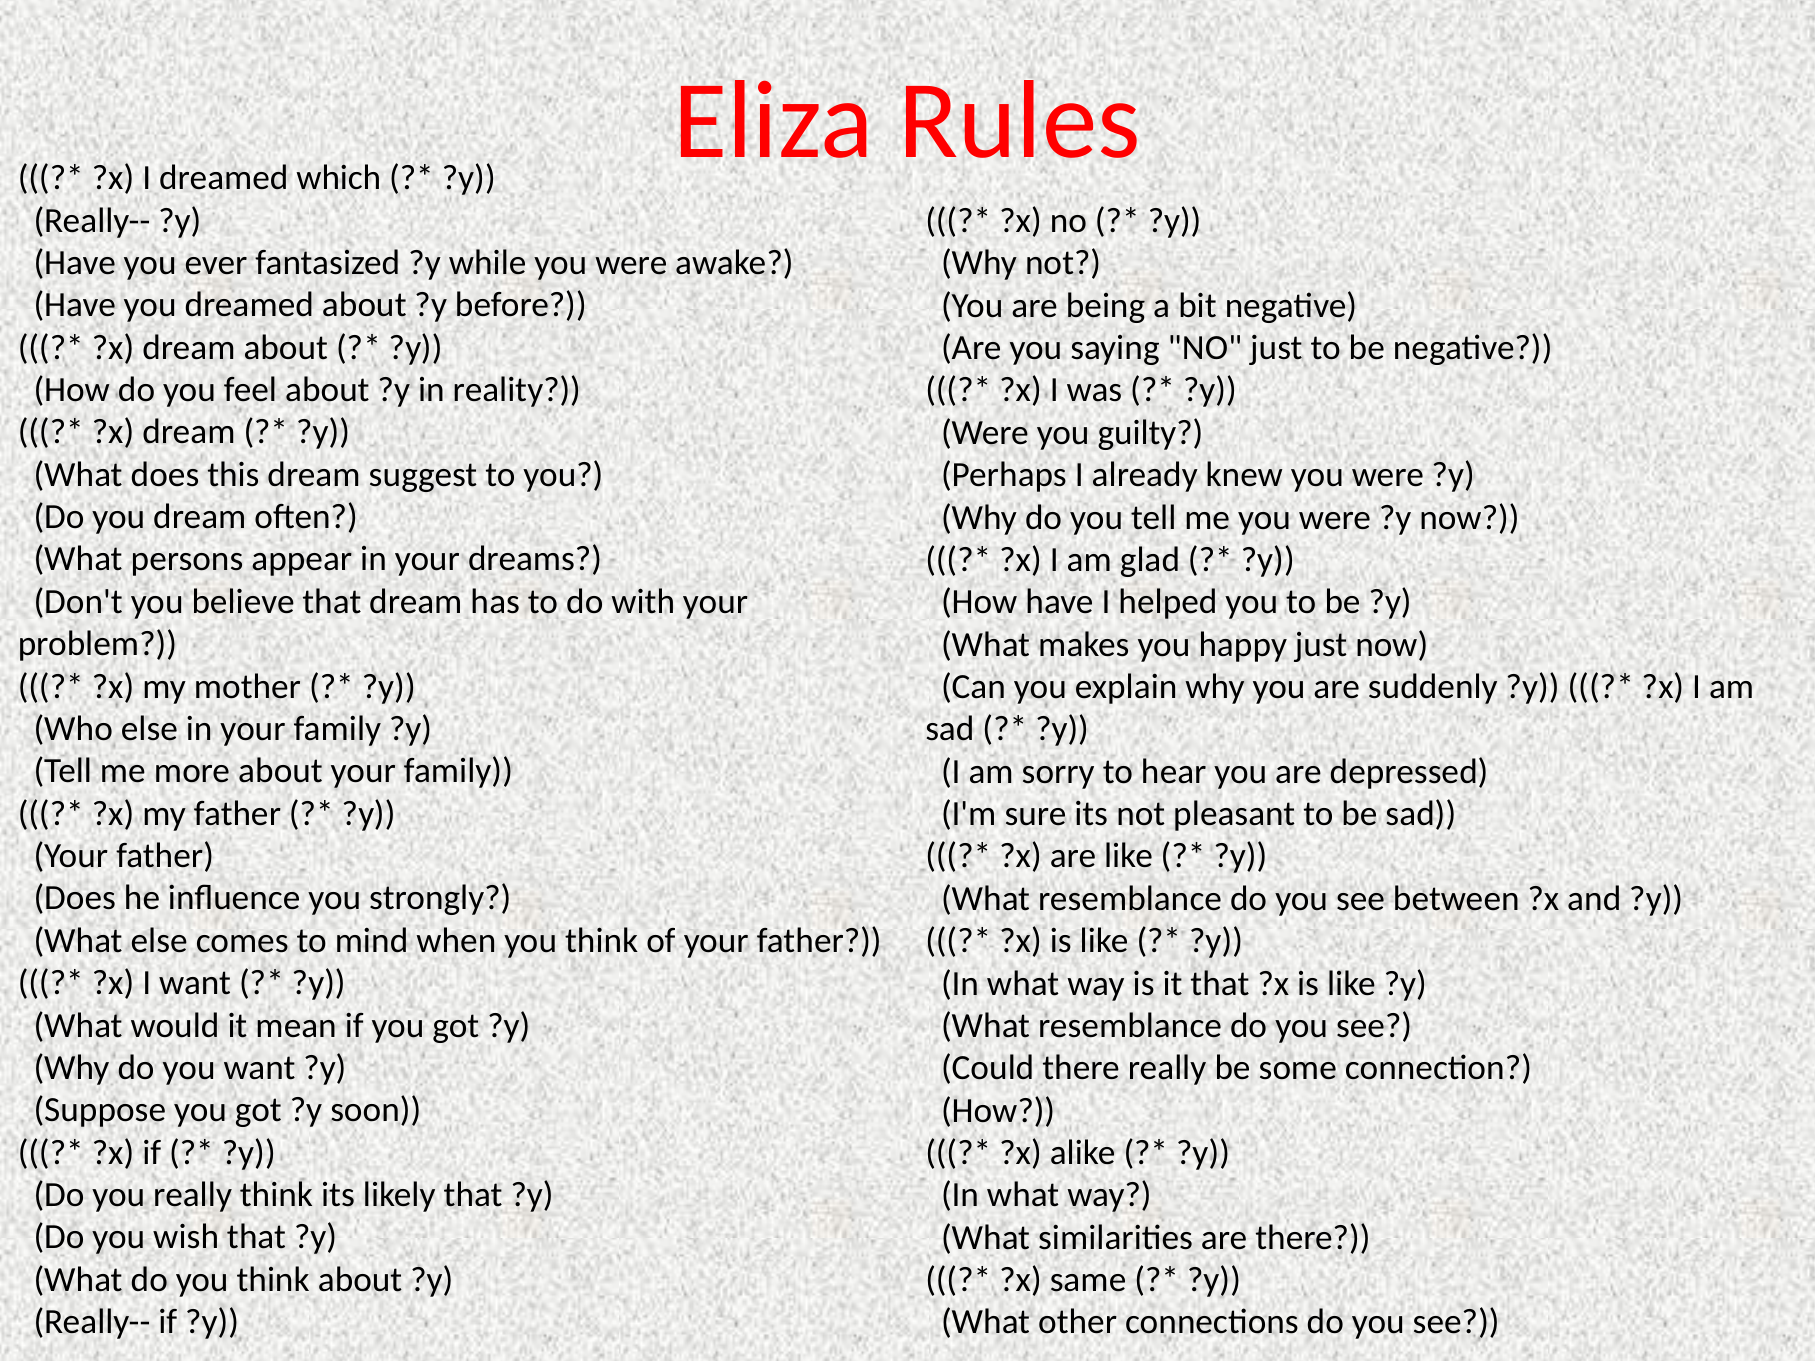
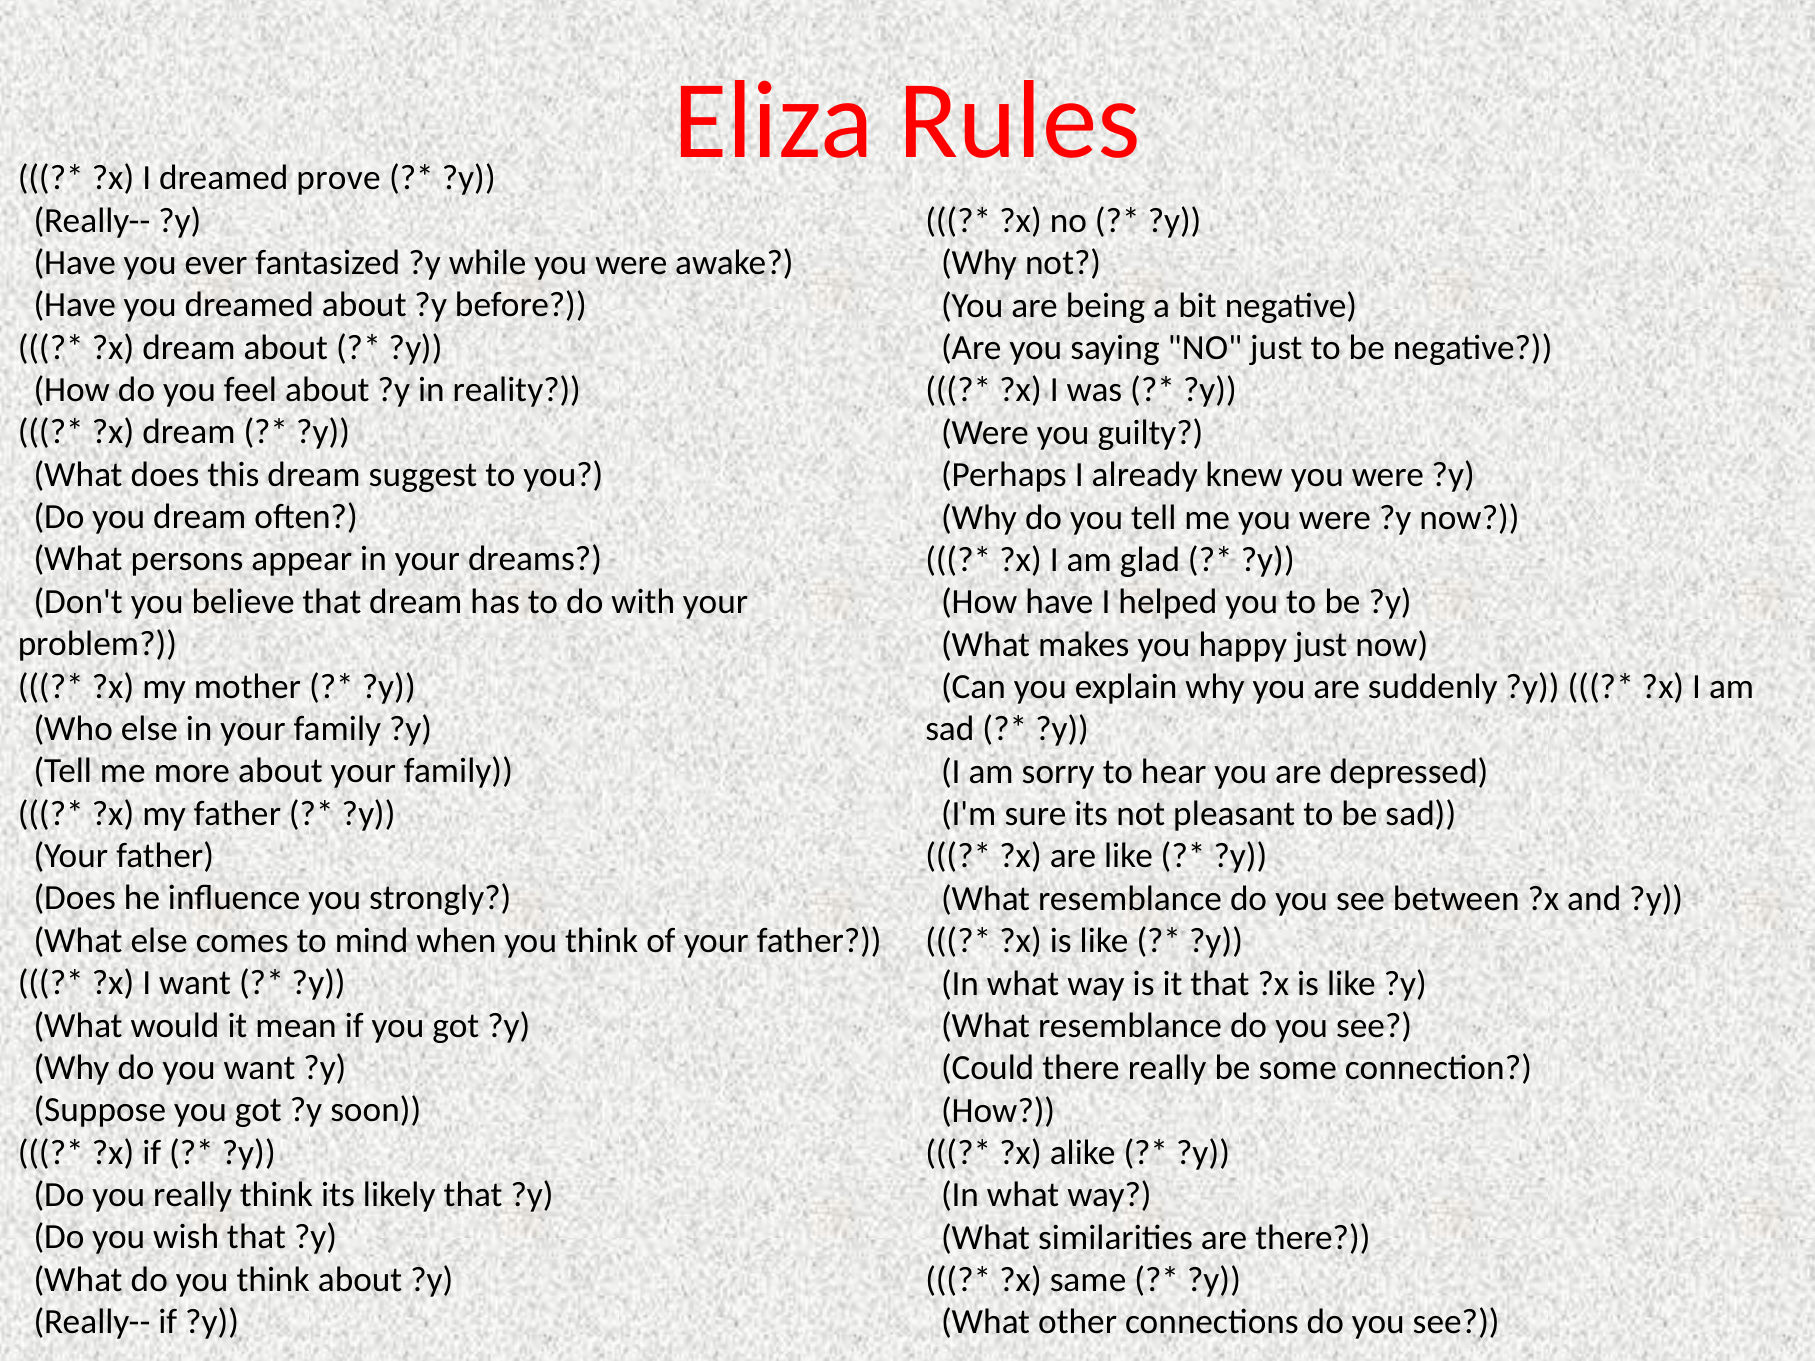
which: which -> prove
